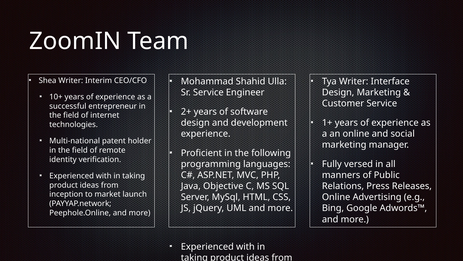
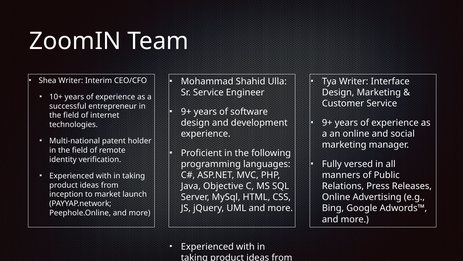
2+ at (186, 112): 2+ -> 9+
1+ at (327, 123): 1+ -> 9+
